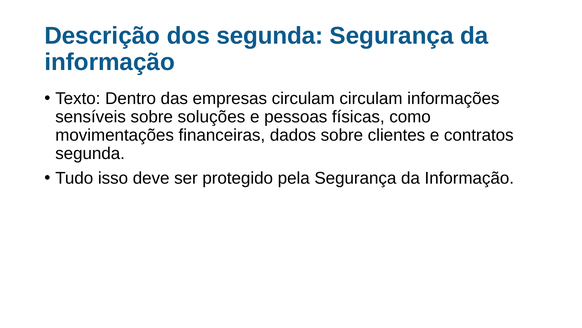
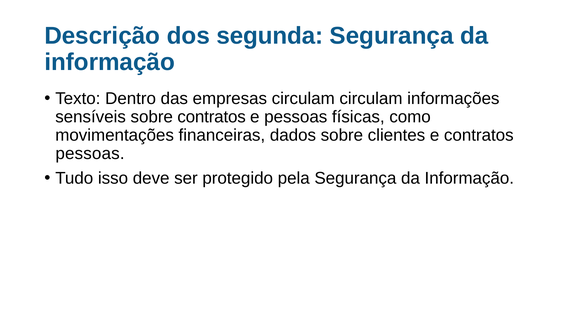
sobre soluções: soluções -> contratos
segunda at (90, 153): segunda -> pessoas
